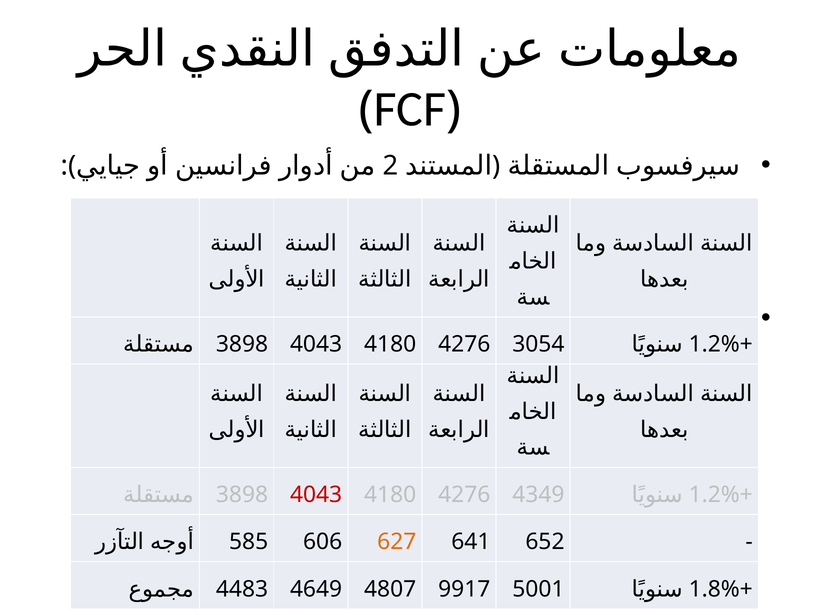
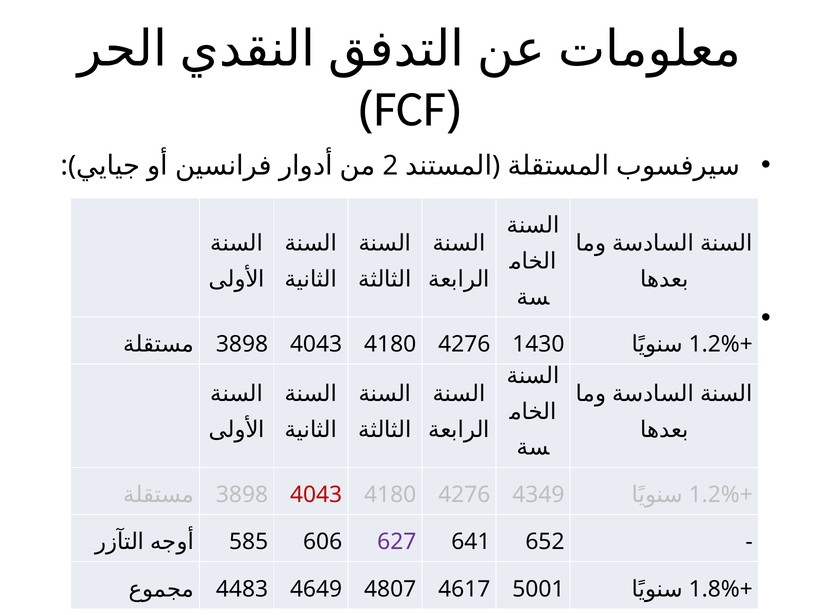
3054: 3054 -> 1430
627 colour: orange -> purple
9917: 9917 -> 4617
